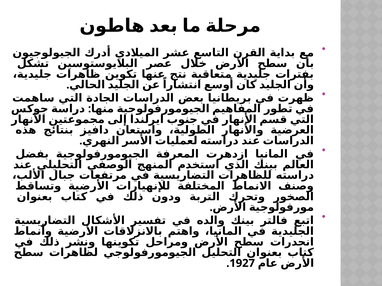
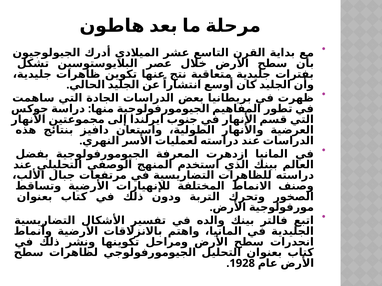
1927: 1927 -> 1928
